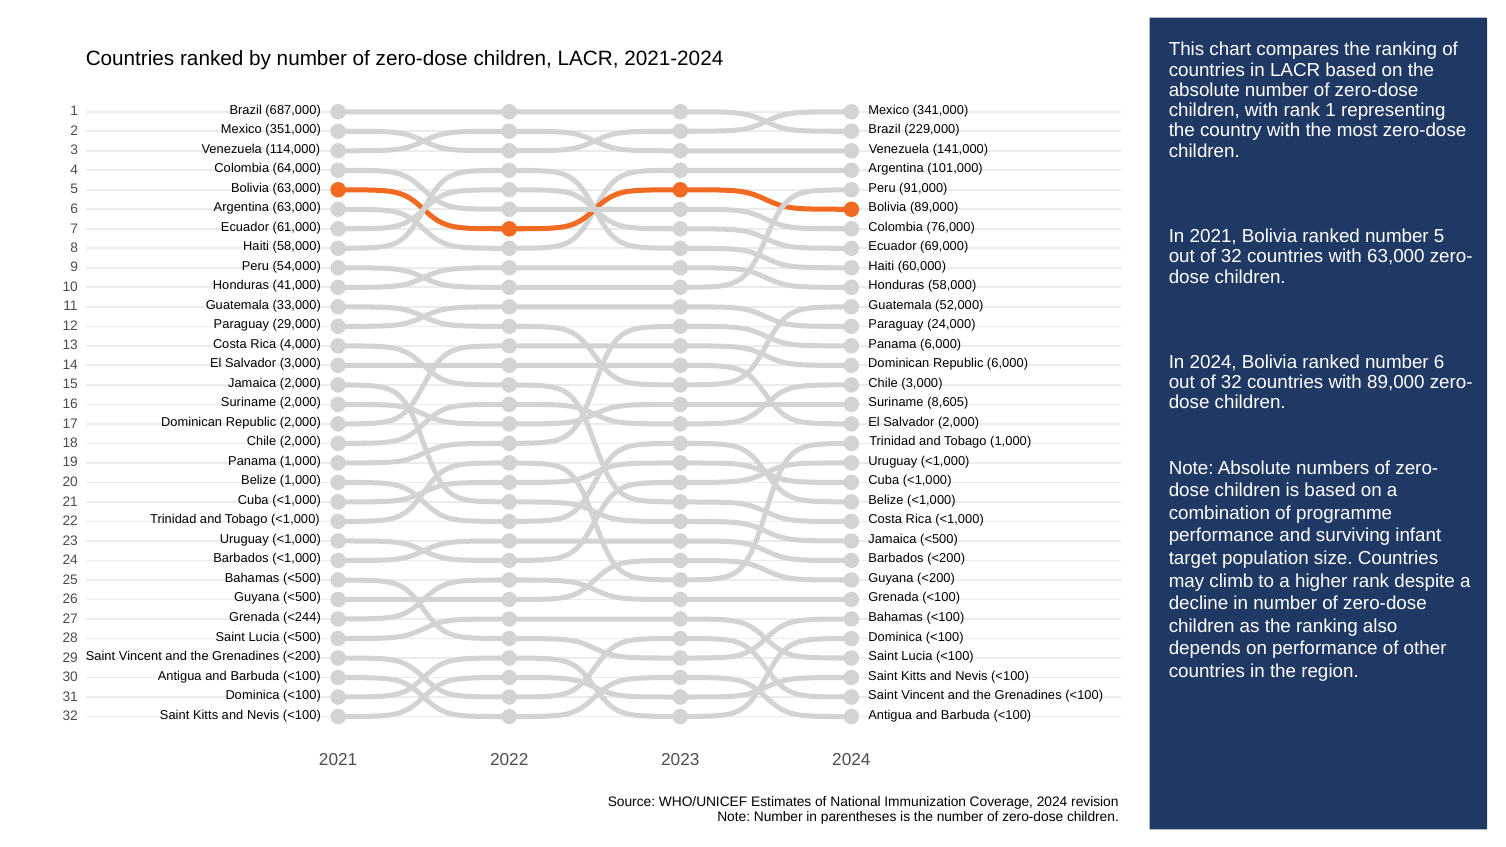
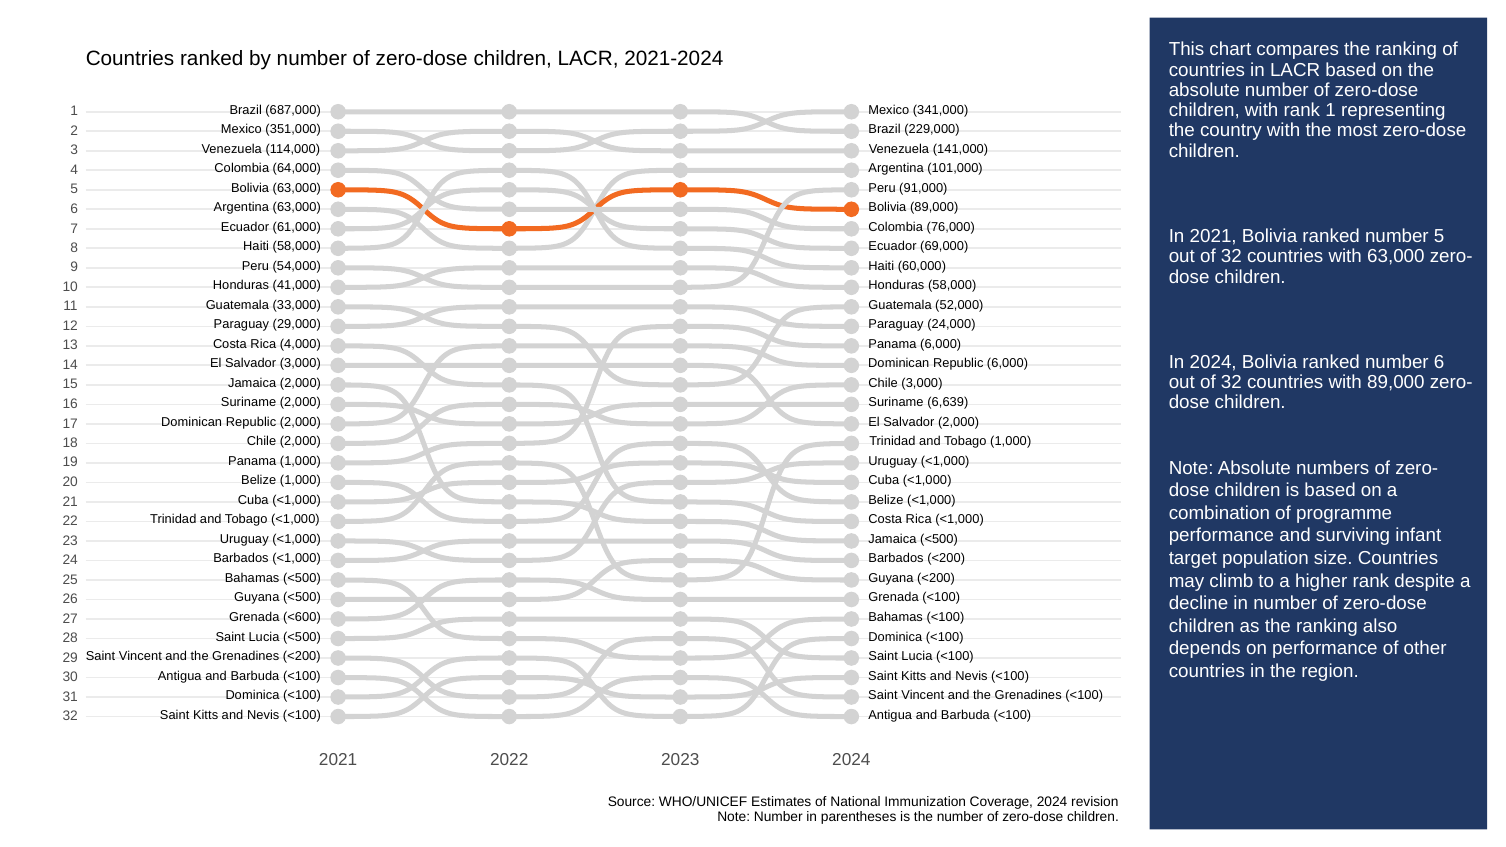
8,605: 8,605 -> 6,639
<244: <244 -> <600
